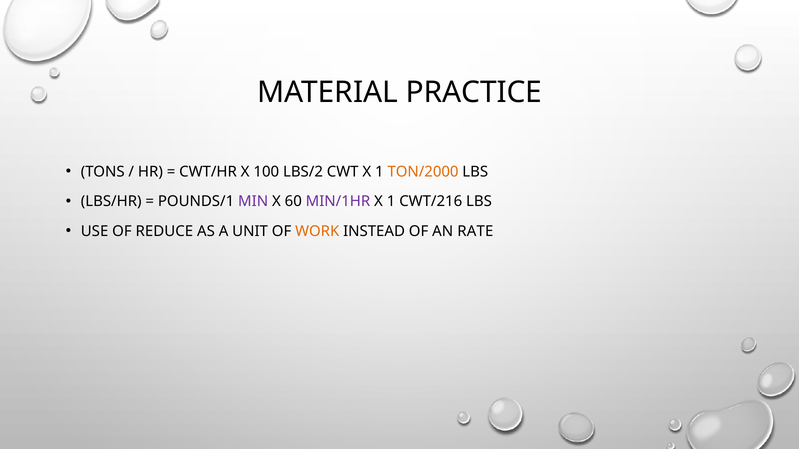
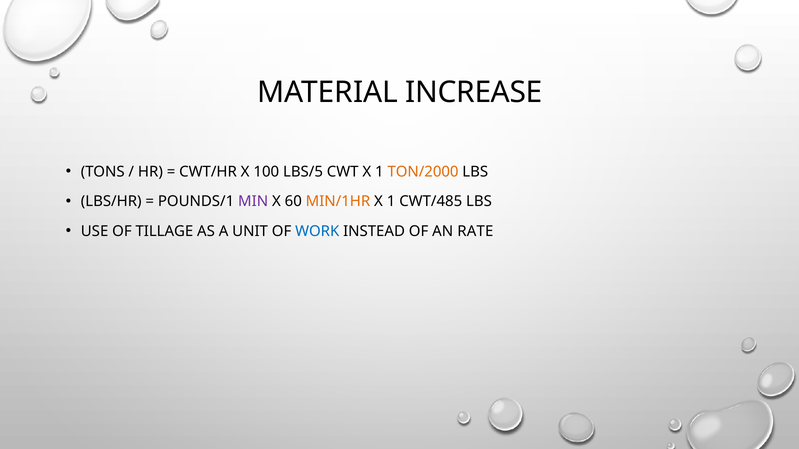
PRACTICE: PRACTICE -> INCREASE
LBS/2: LBS/2 -> LBS/5
MIN/1HR colour: purple -> orange
CWT/216: CWT/216 -> CWT/485
REDUCE: REDUCE -> TILLAGE
WORK colour: orange -> blue
